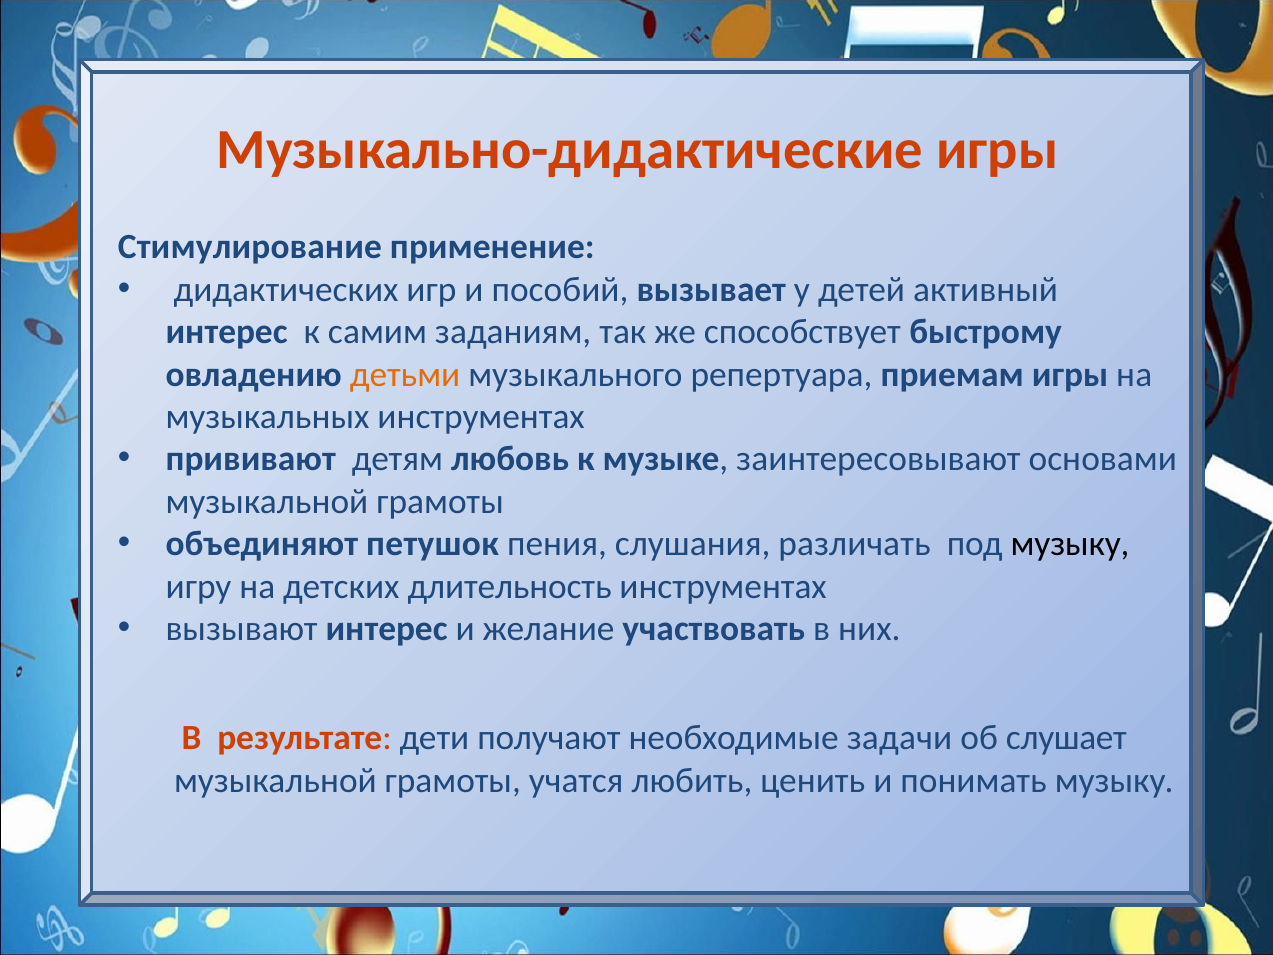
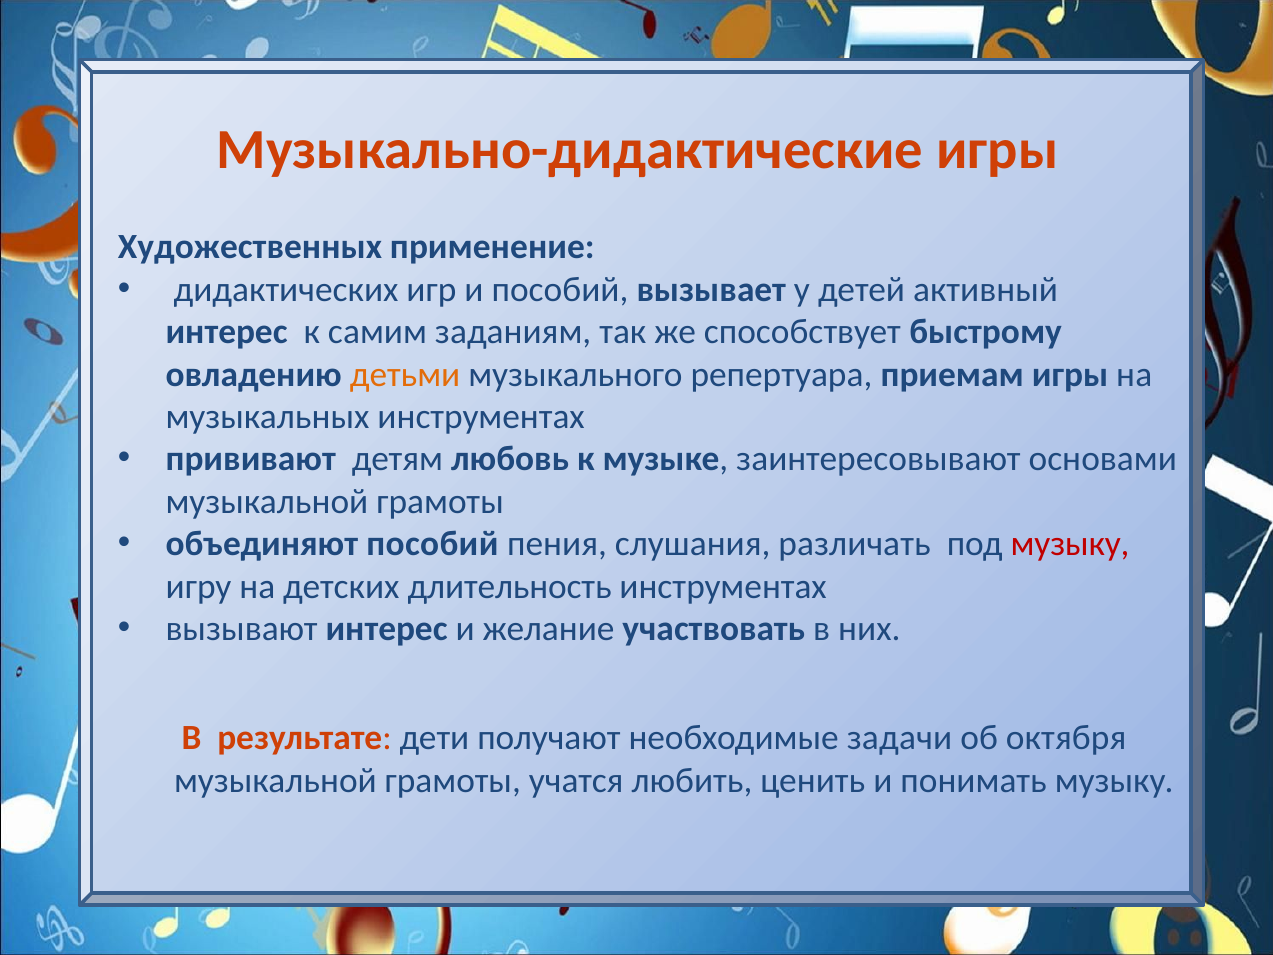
Стимулирование: Стимулирование -> Художественных
объединяют петушок: петушок -> пособий
музыку at (1070, 544) colour: black -> red
слушает: слушает -> октября
